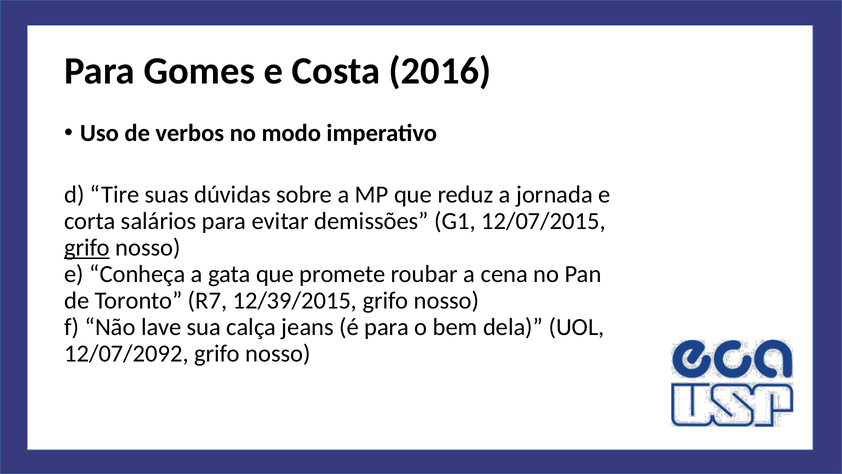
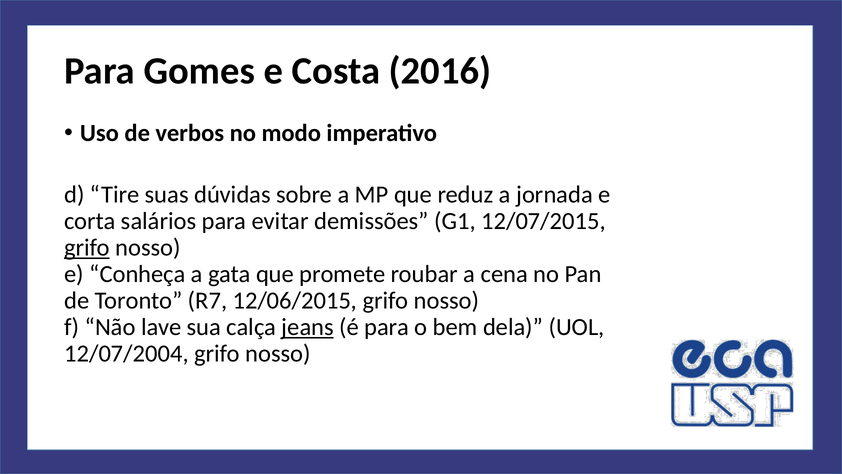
12/39/2015: 12/39/2015 -> 12/06/2015
jeans underline: none -> present
12/07/2092: 12/07/2092 -> 12/07/2004
